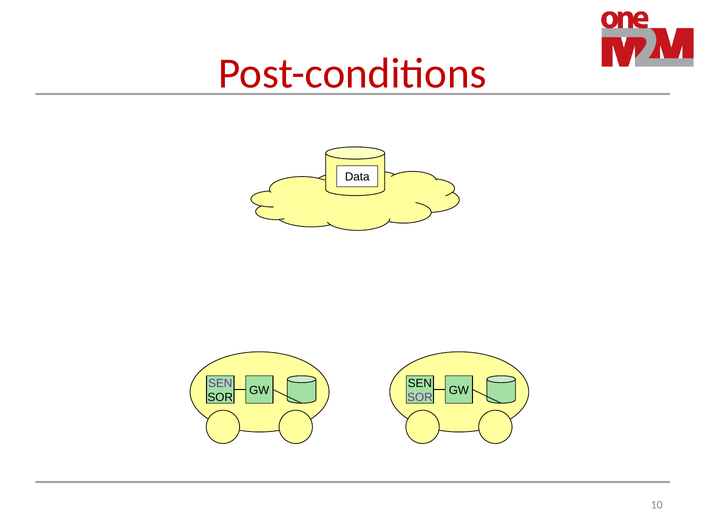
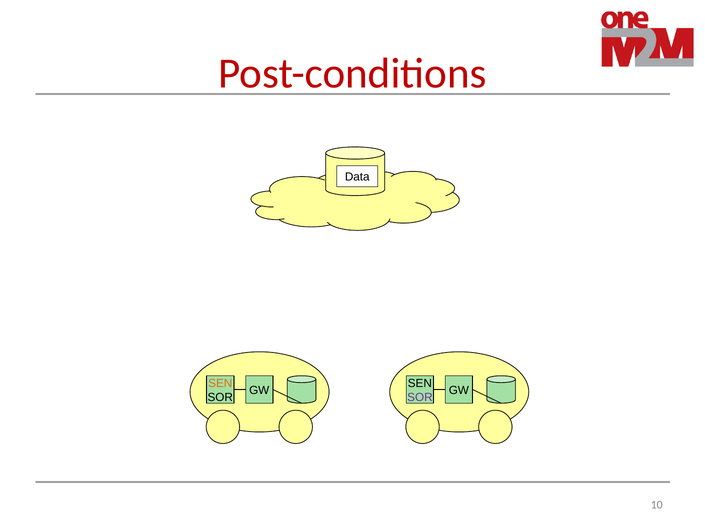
SEN at (220, 383) colour: purple -> orange
